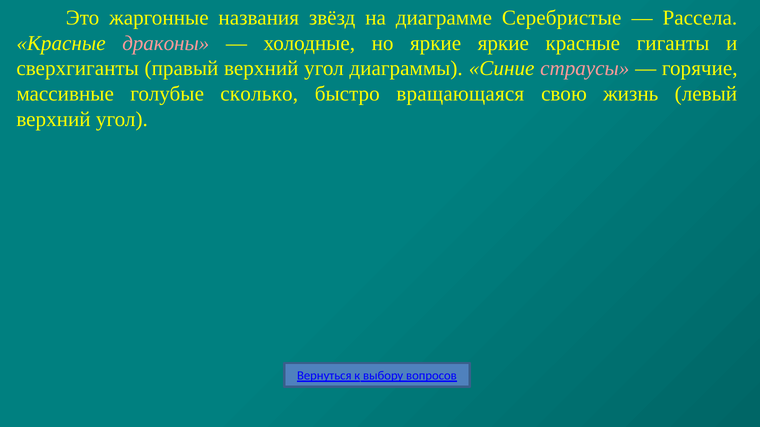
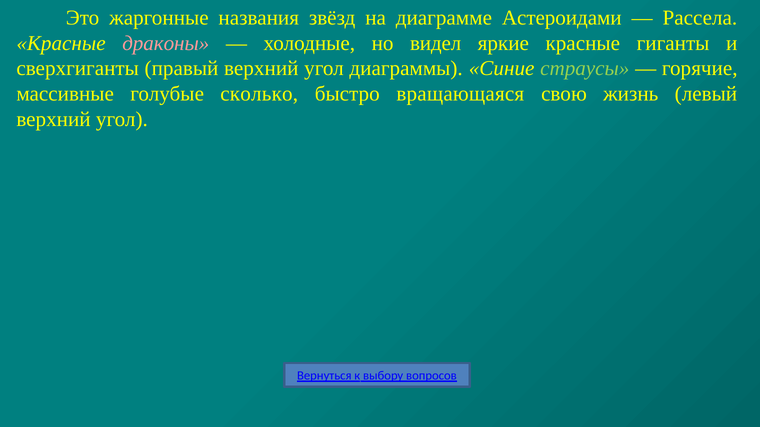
Серебристые: Серебристые -> Астероидами
но яркие: яркие -> видел
страусы colour: pink -> light green
